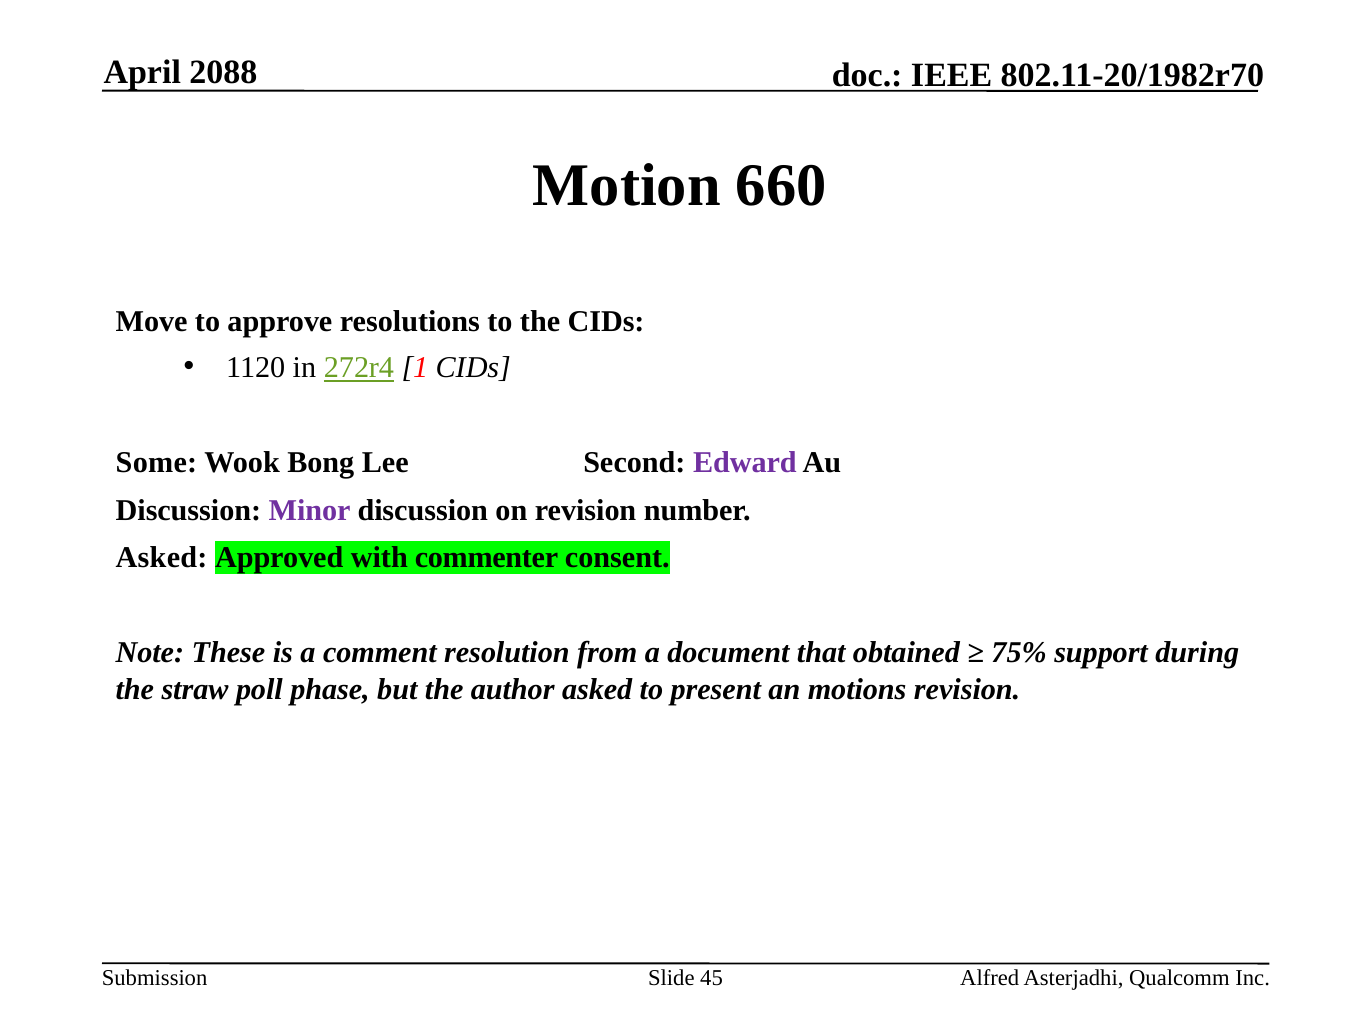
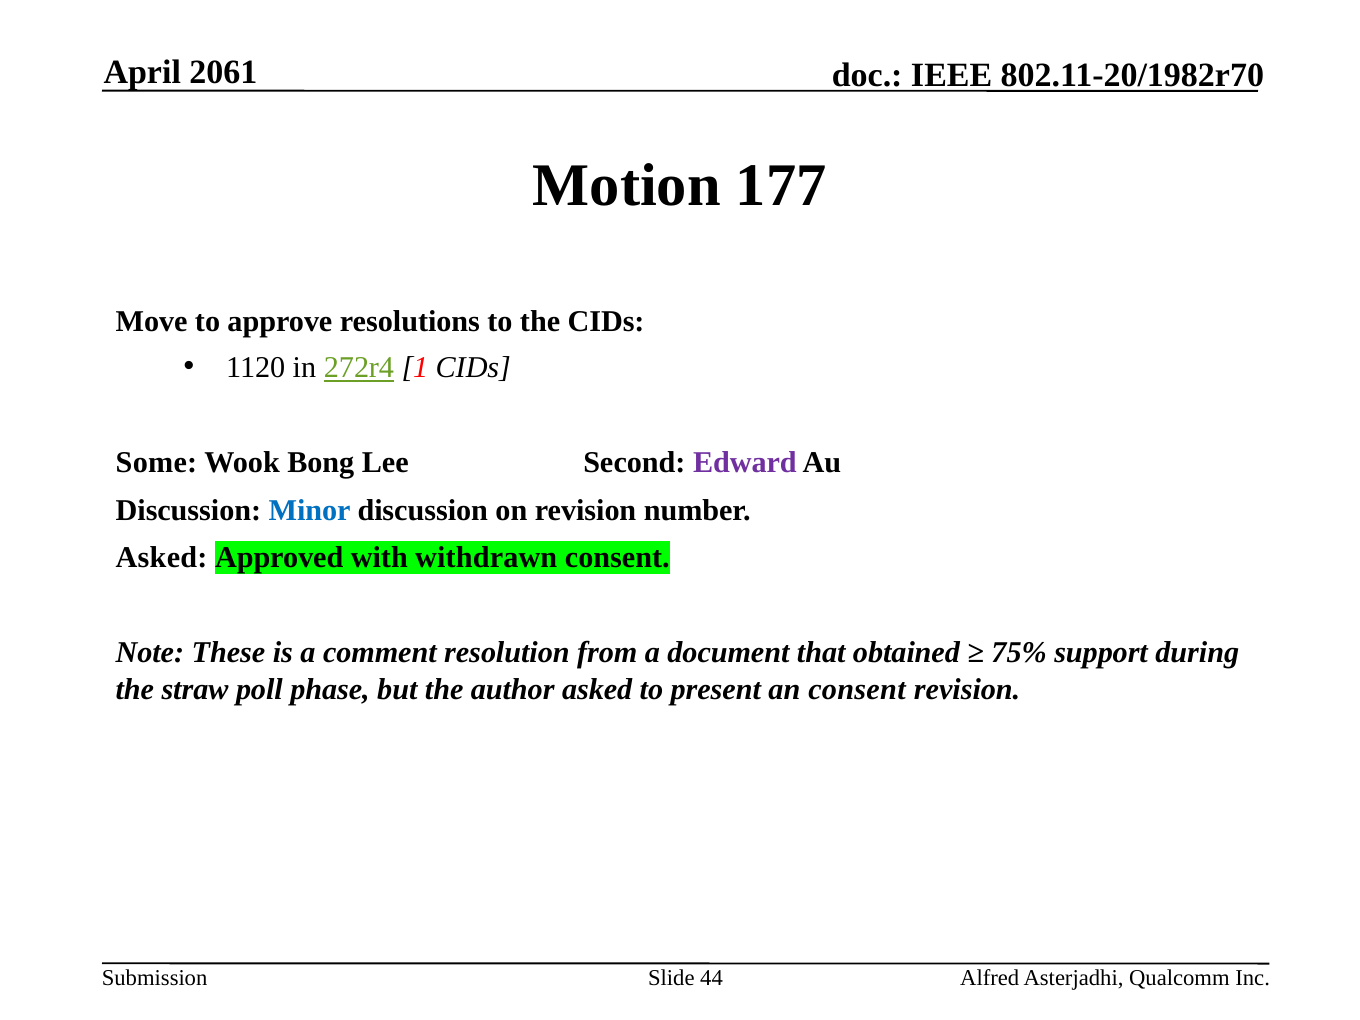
2088: 2088 -> 2061
660: 660 -> 177
Minor colour: purple -> blue
commenter: commenter -> withdrawn
an motions: motions -> consent
45: 45 -> 44
